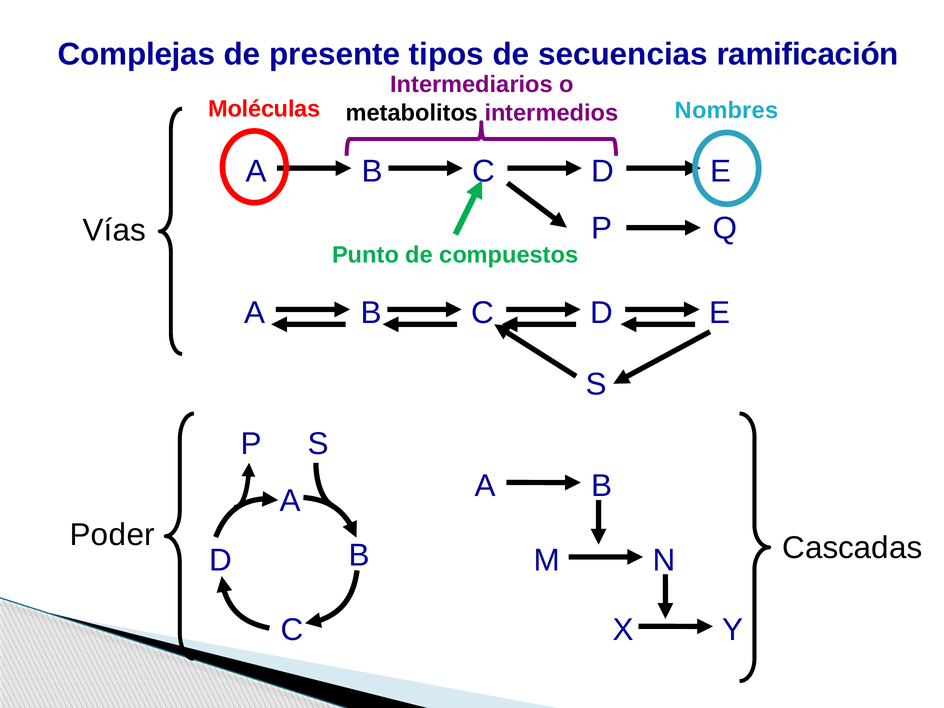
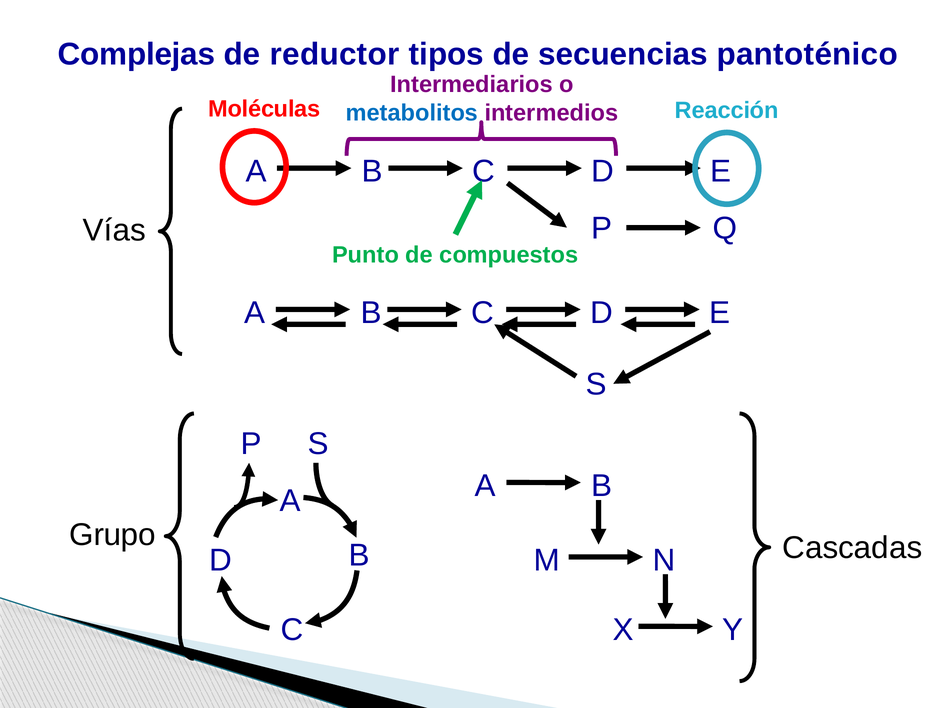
presente: presente -> reductor
ramificación: ramificación -> pantoténico
metabolitos colour: black -> blue
Nombres: Nombres -> Reacción
Poder: Poder -> Grupo
